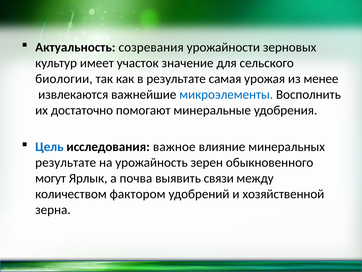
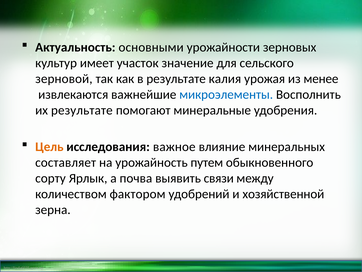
созревания: созревания -> основными
биологии: биологии -> зерновой
самая: самая -> калия
их достаточно: достаточно -> результате
Цель colour: blue -> orange
результате at (66, 162): результате -> составляет
зерен: зерен -> путем
могут: могут -> сорту
